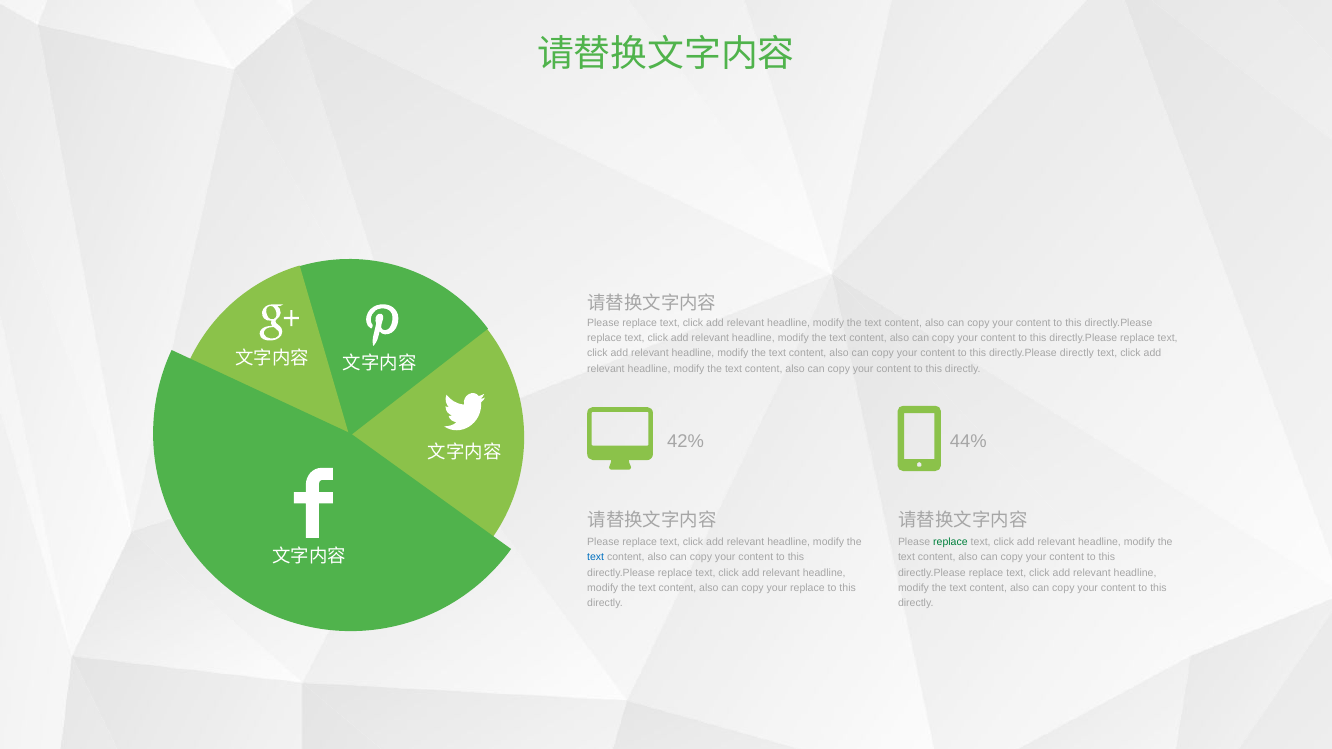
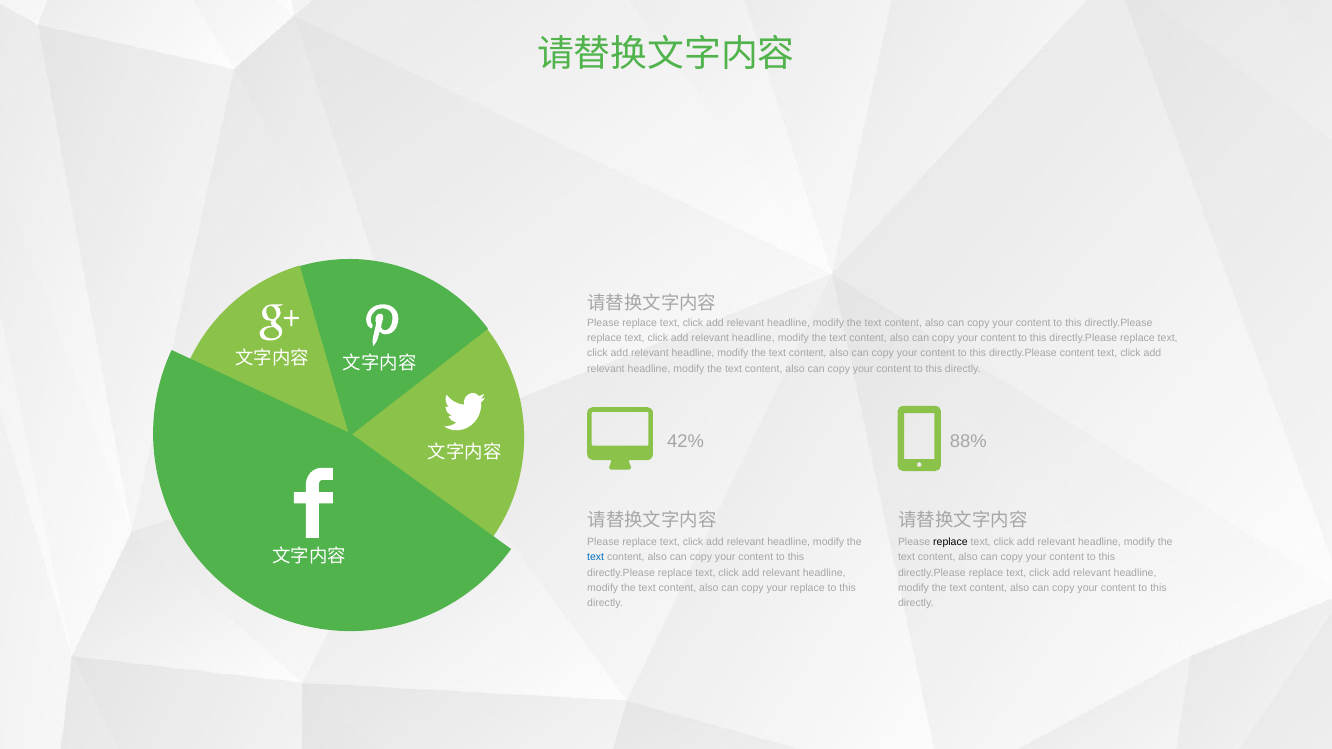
directly.Please directly: directly -> content
44%: 44% -> 88%
replace at (950, 543) colour: green -> black
